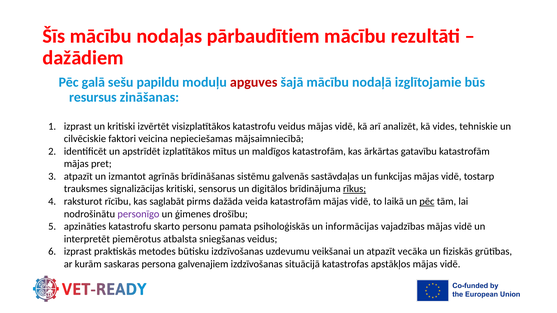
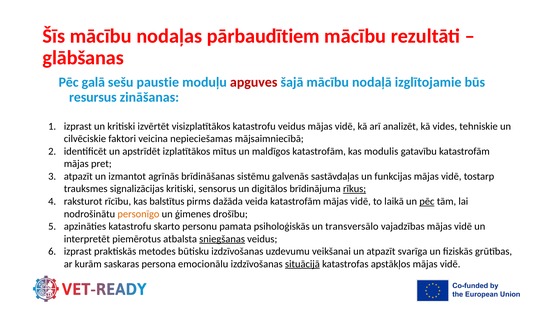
dažādiem: dažādiem -> glābšanas
papildu: papildu -> paustie
ārkārtas: ārkārtas -> modulis
saglabāt: saglabāt -> balstītus
personīgo colour: purple -> orange
informācijas: informācijas -> transversālo
sniegšanas underline: none -> present
vecāka: vecāka -> svarīga
galvenajiem: galvenajiem -> emocionālu
situācijā underline: none -> present
